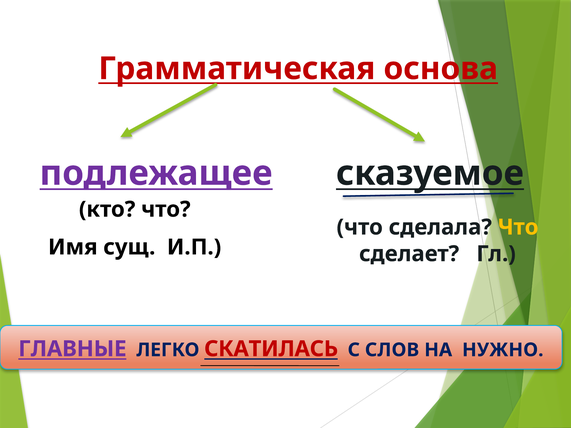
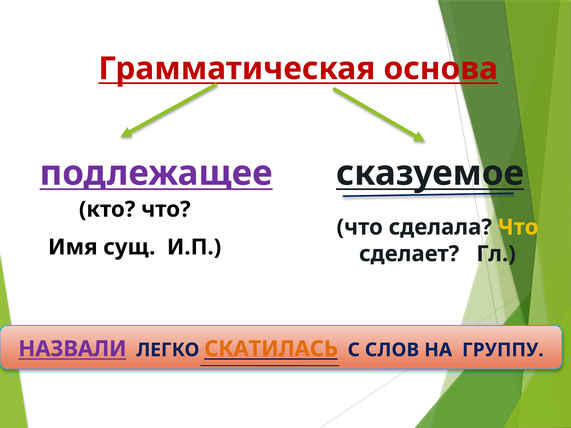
ГЛАВНЫЕ: ГЛАВНЫЕ -> НАЗВАЛИ
СКАТИЛАСЬ colour: red -> orange
НУЖНО: НУЖНО -> ГРУППУ
